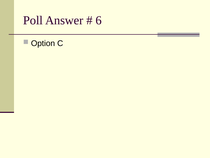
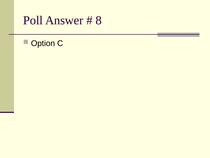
6: 6 -> 8
